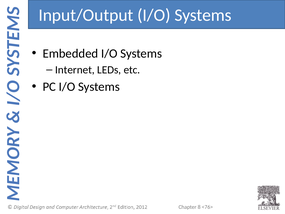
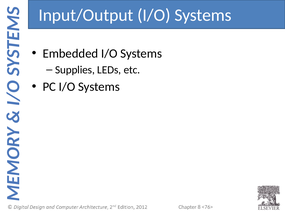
Internet: Internet -> Supplies
